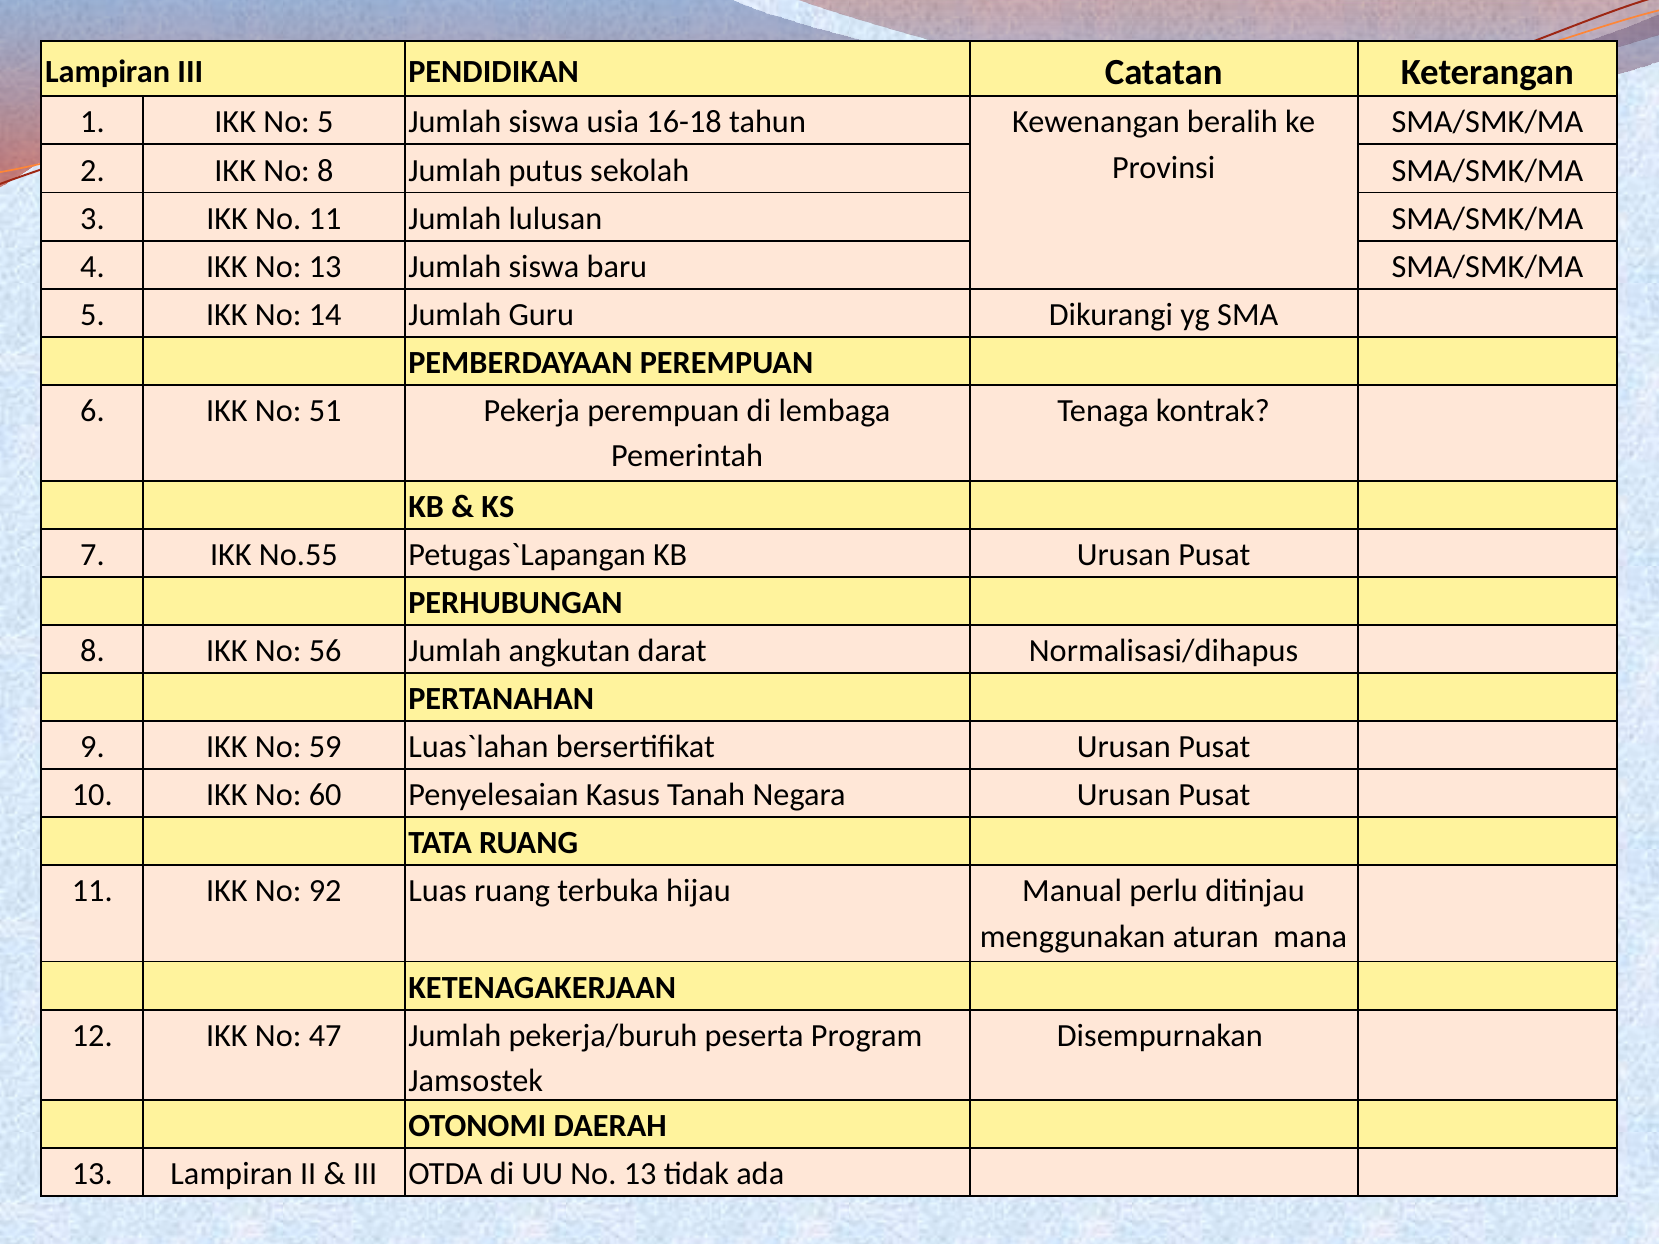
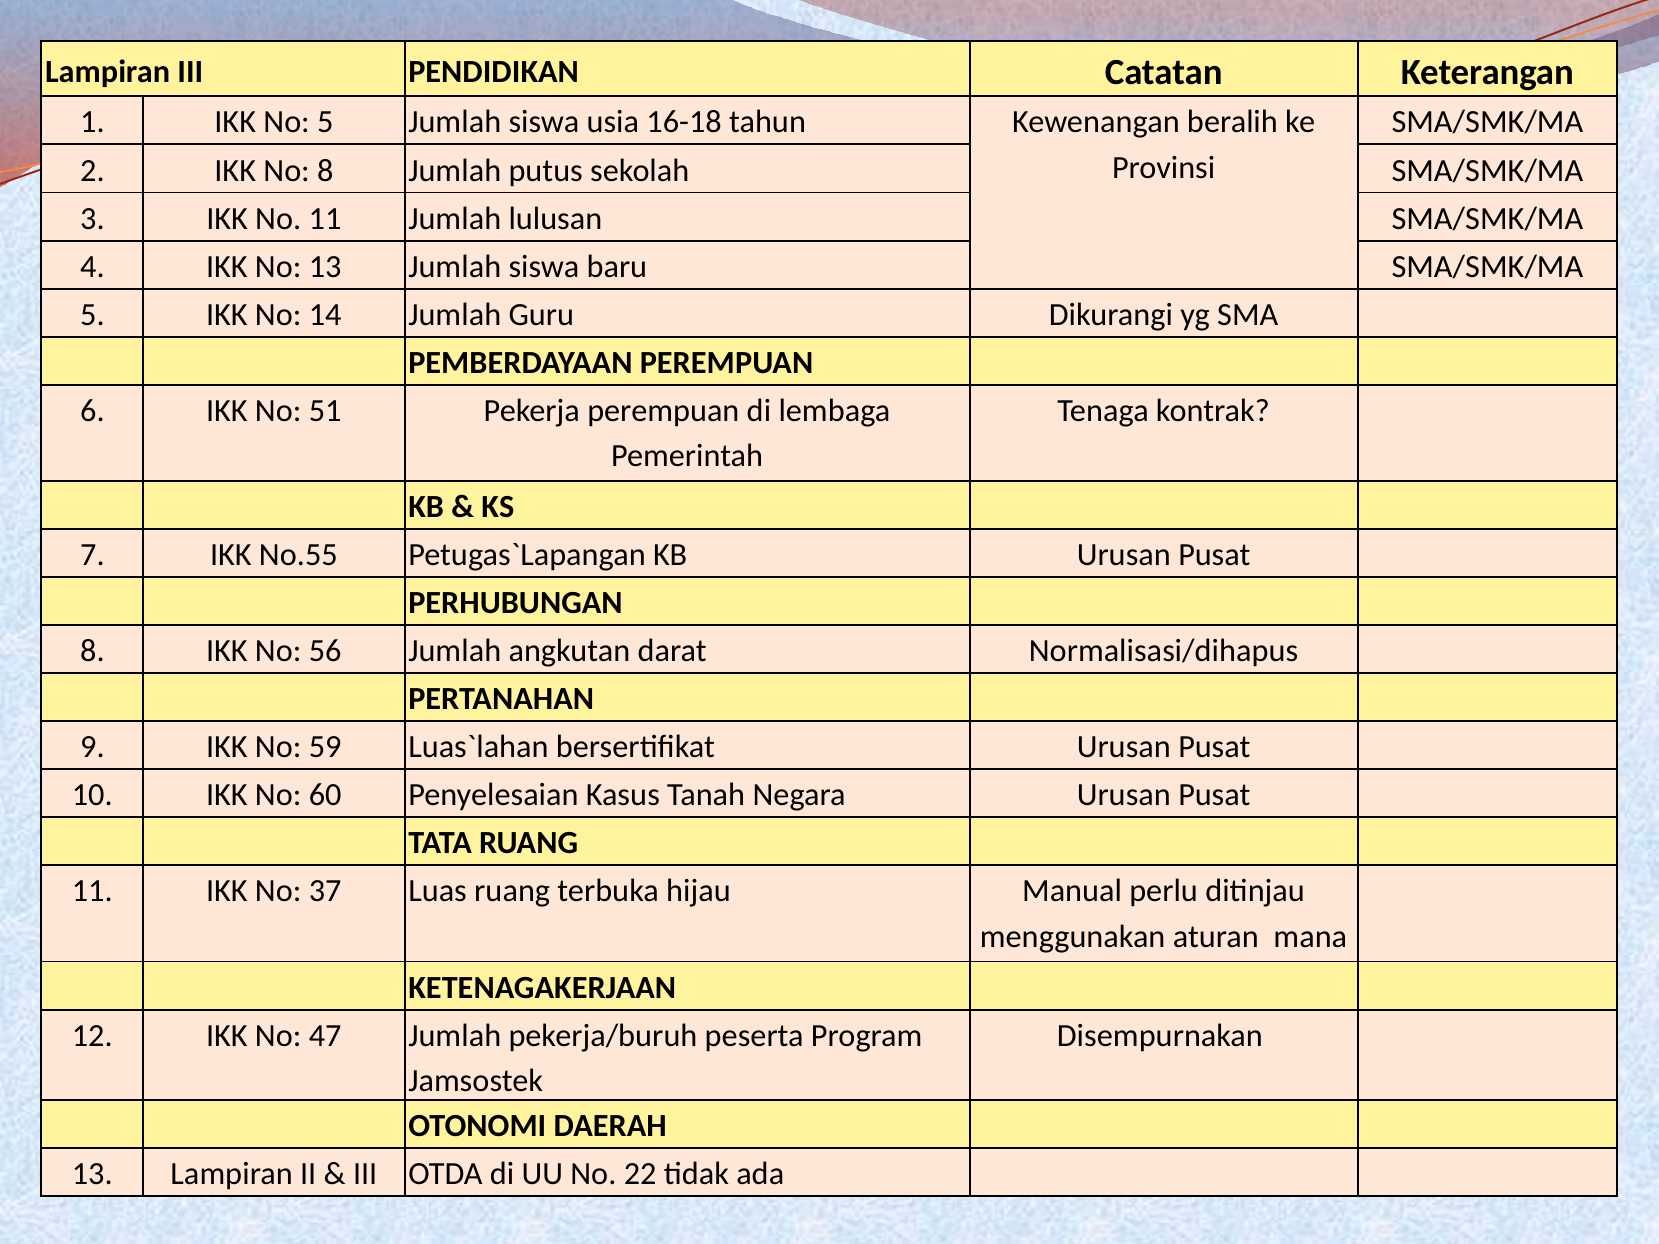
92: 92 -> 37
UU No 13: 13 -> 22
